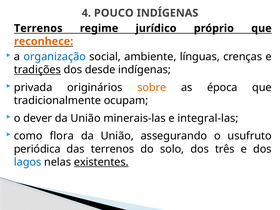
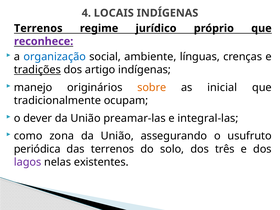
POUCO: POUCO -> LOCAIS
reconhece colour: orange -> purple
desde: desde -> artigo
privada: privada -> manejo
época: época -> inicial
minerais-las: minerais-las -> preamar-las
flora: flora -> zona
lagos colour: blue -> purple
existentes underline: present -> none
